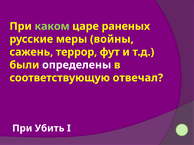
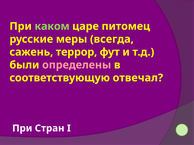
раненых: раненых -> питомец
войны: войны -> всегда
определены colour: white -> pink
Убить: Убить -> Стран
